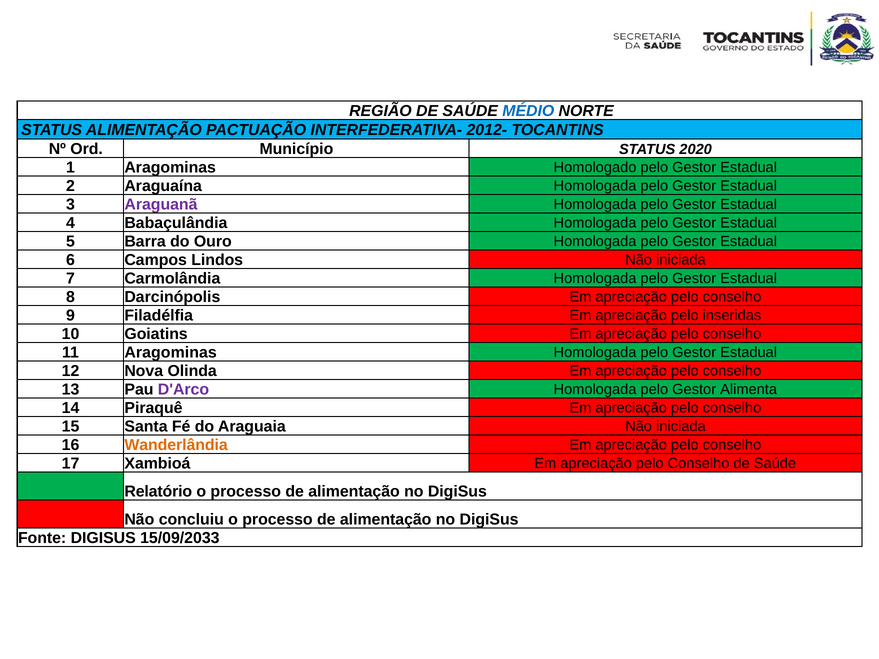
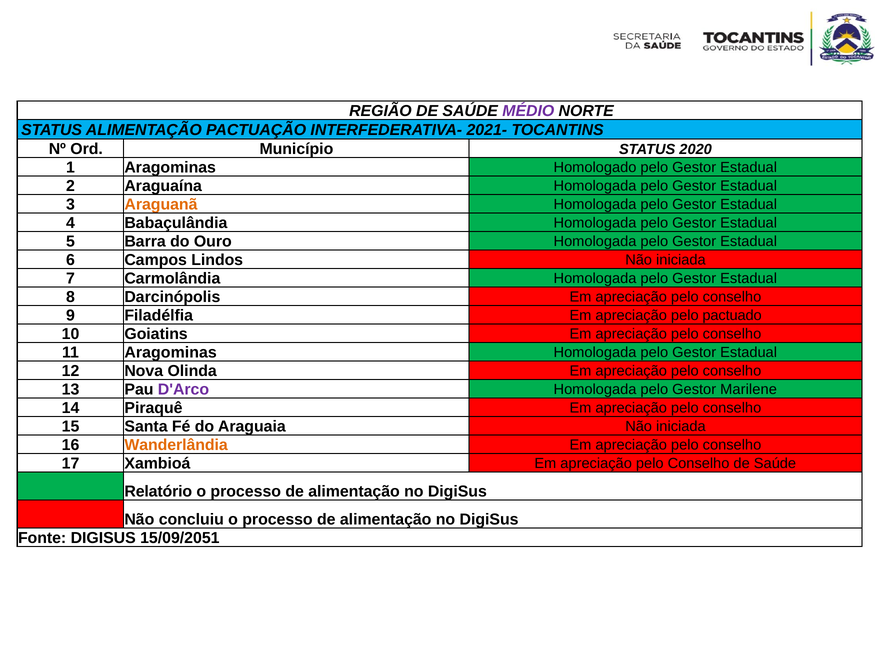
MÉDIO colour: blue -> purple
2012-: 2012- -> 2021-
Araguanã colour: purple -> orange
inseridas: inseridas -> pactuado
Alimenta: Alimenta -> Marilene
15/09/2033: 15/09/2033 -> 15/09/2051
